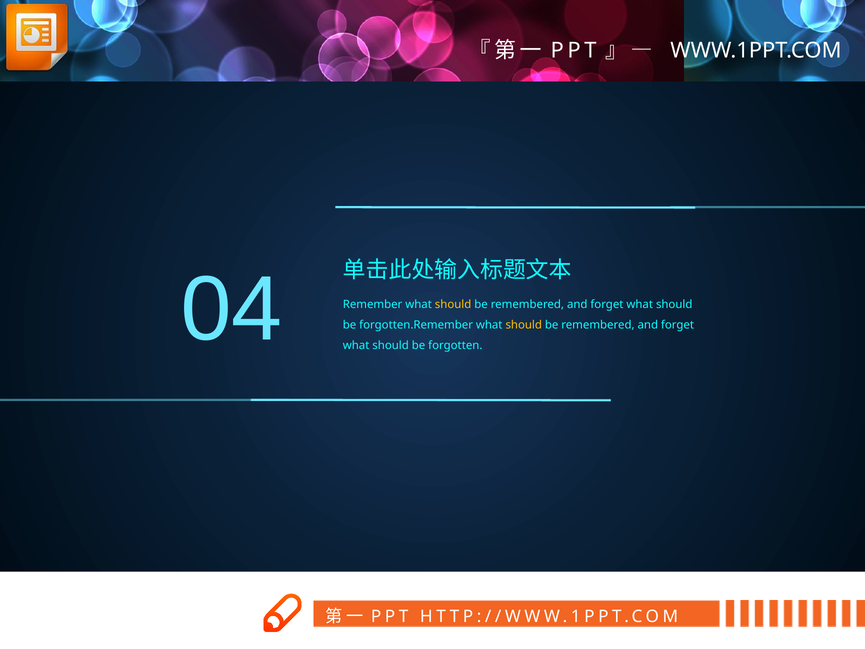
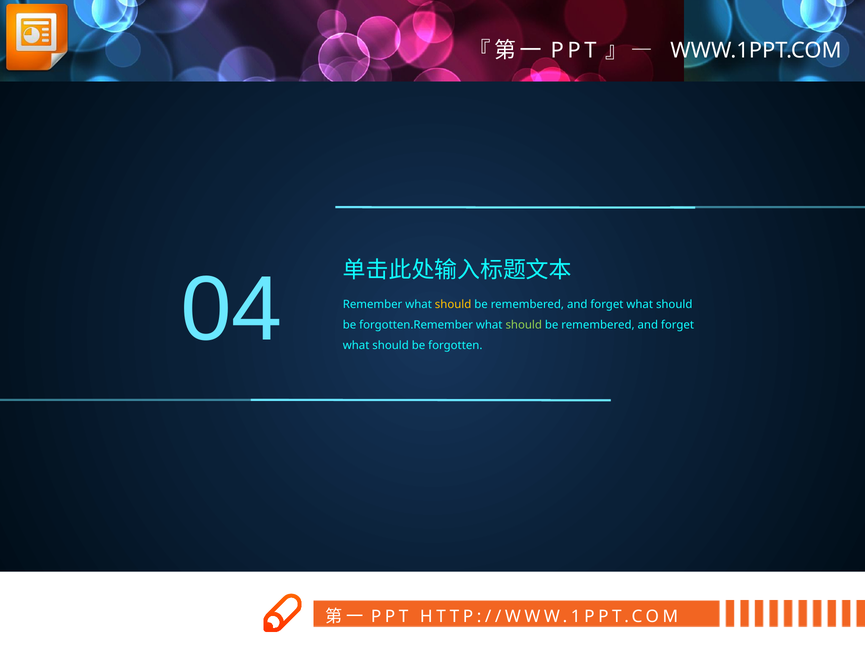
should at (524, 325) colour: yellow -> light green
